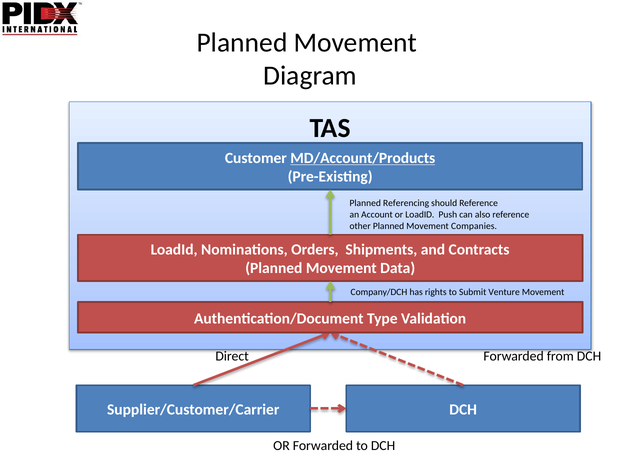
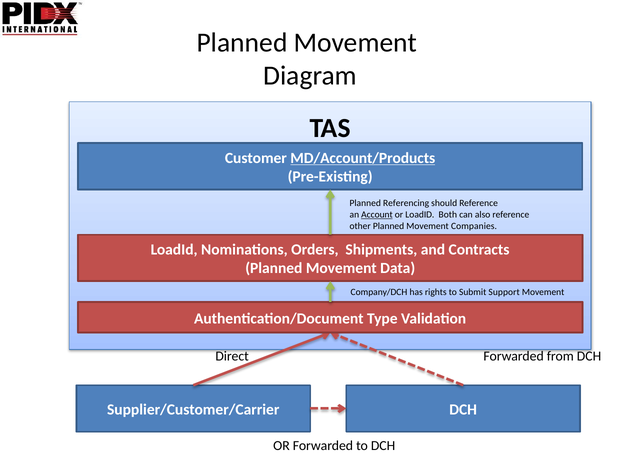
Account underline: none -> present
Push: Push -> Both
Venture: Venture -> Support
